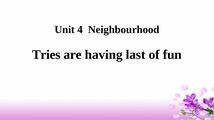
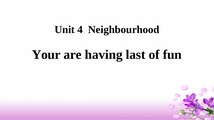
Tries: Tries -> Your
